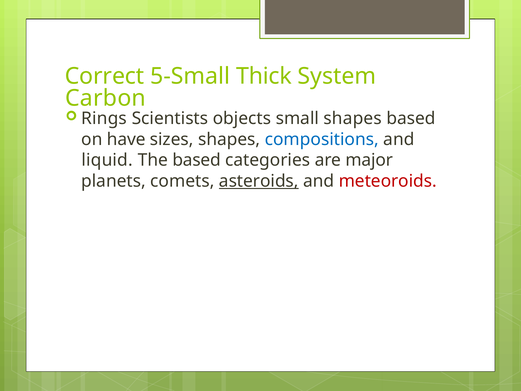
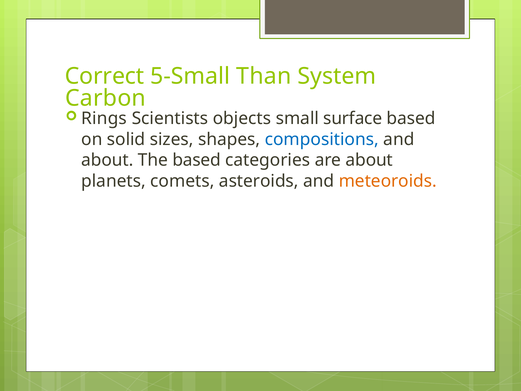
Thick: Thick -> Than
small shapes: shapes -> surface
have: have -> solid
liquid at (107, 160): liquid -> about
are major: major -> about
asteroids underline: present -> none
meteoroids colour: red -> orange
